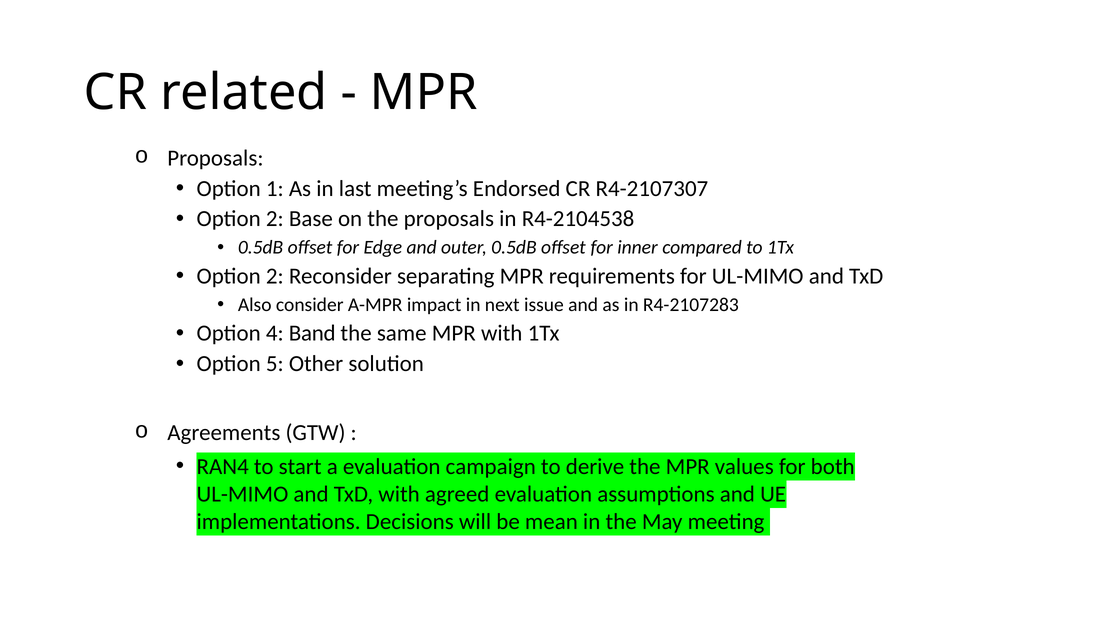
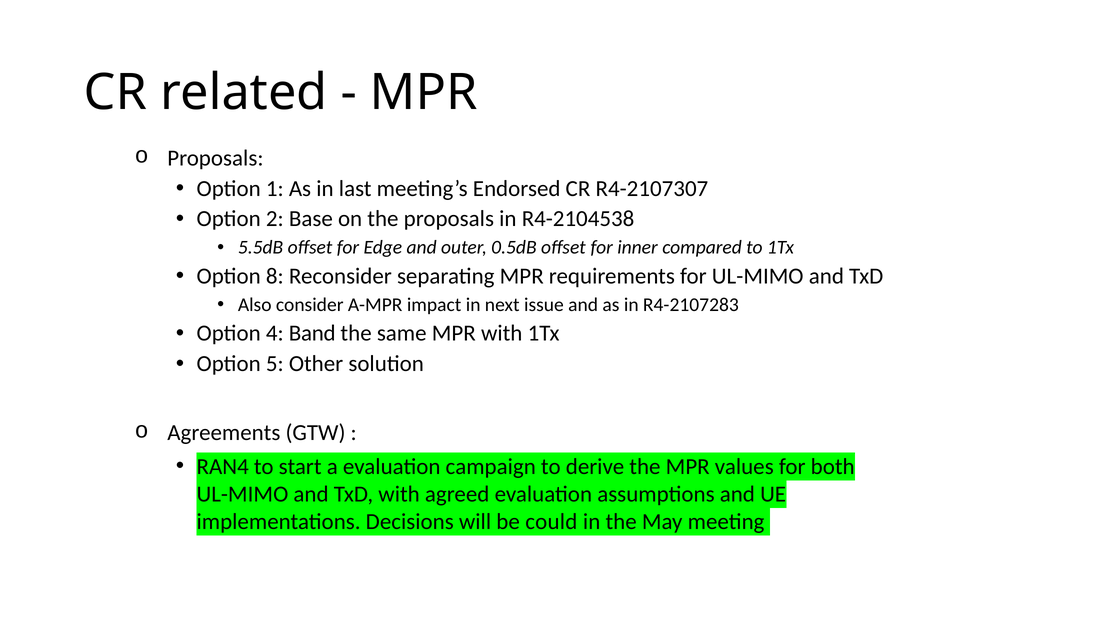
0.5dB at (261, 248): 0.5dB -> 5.5dB
2 at (275, 276): 2 -> 8
mean: mean -> could
